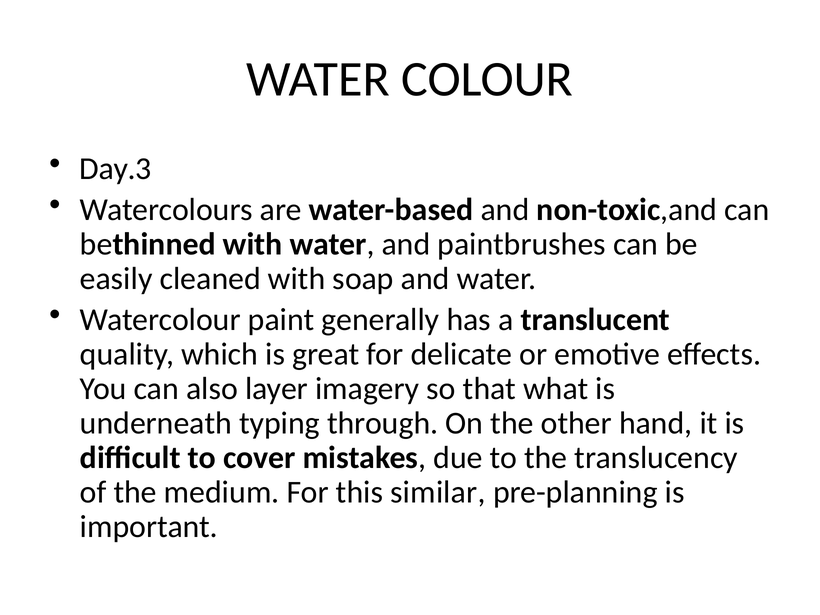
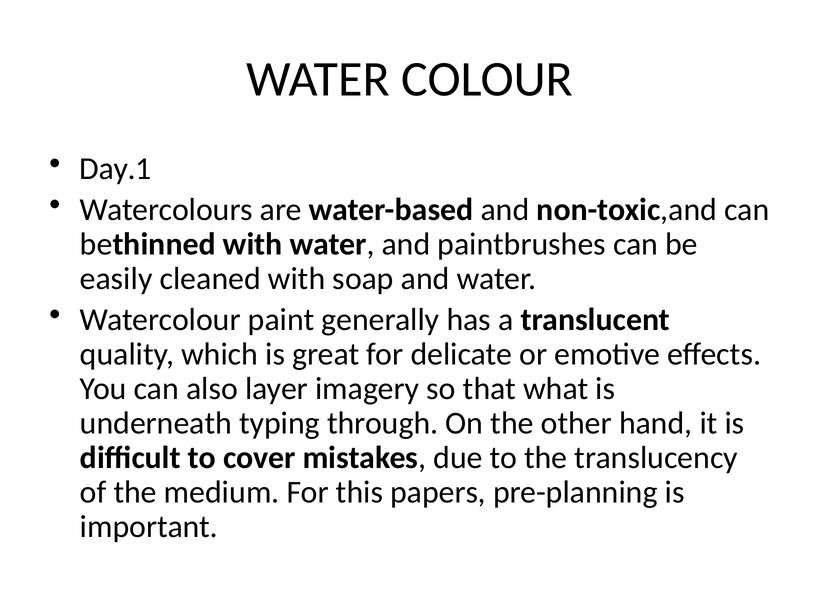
Day.3: Day.3 -> Day.1
similar: similar -> papers
